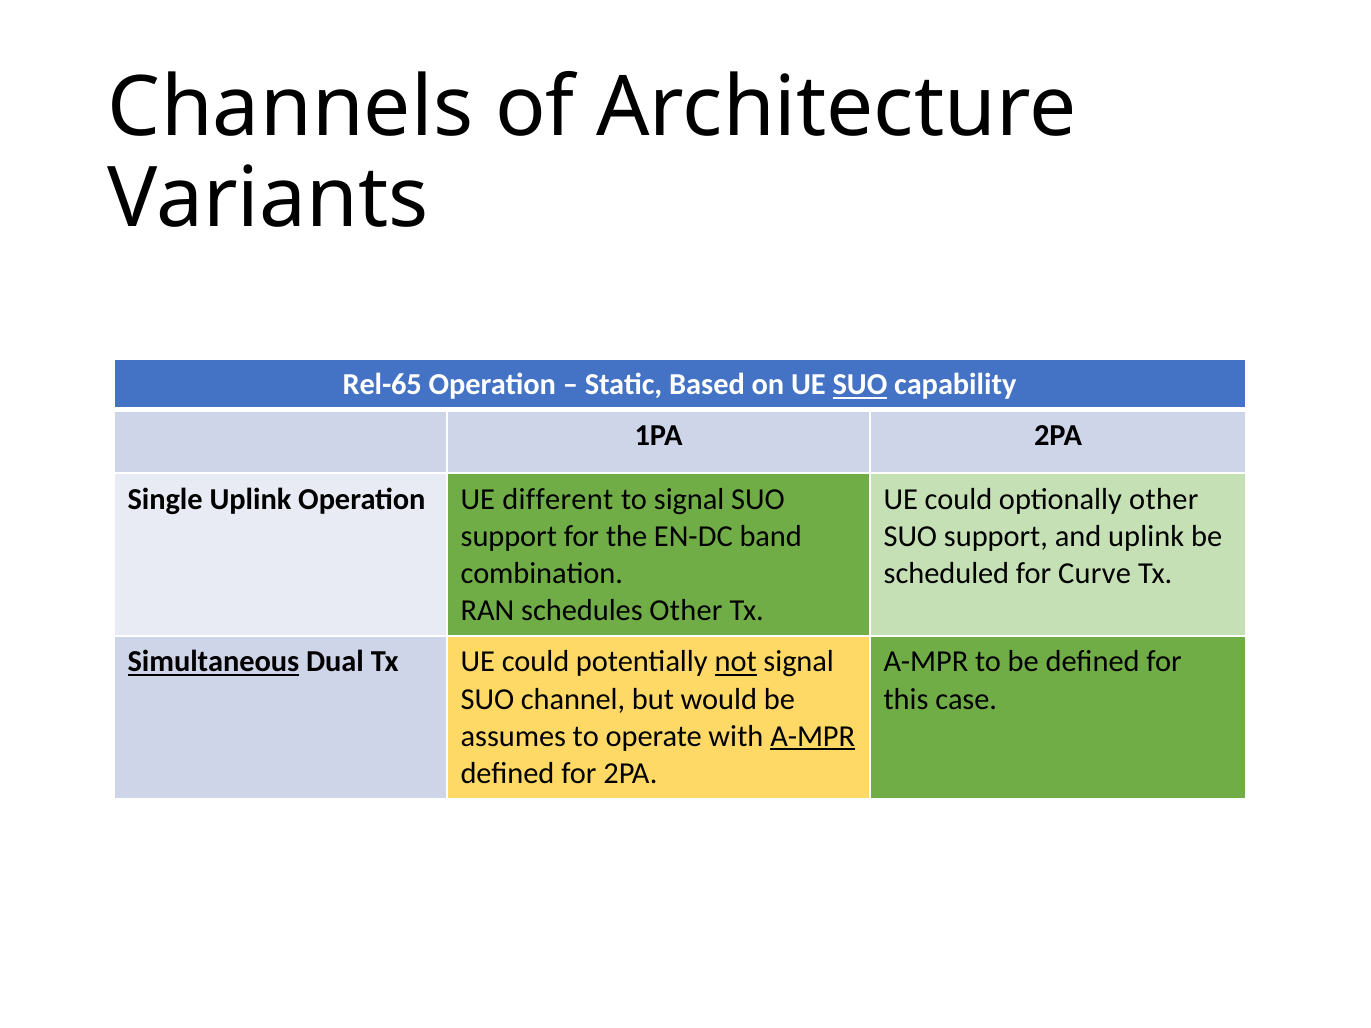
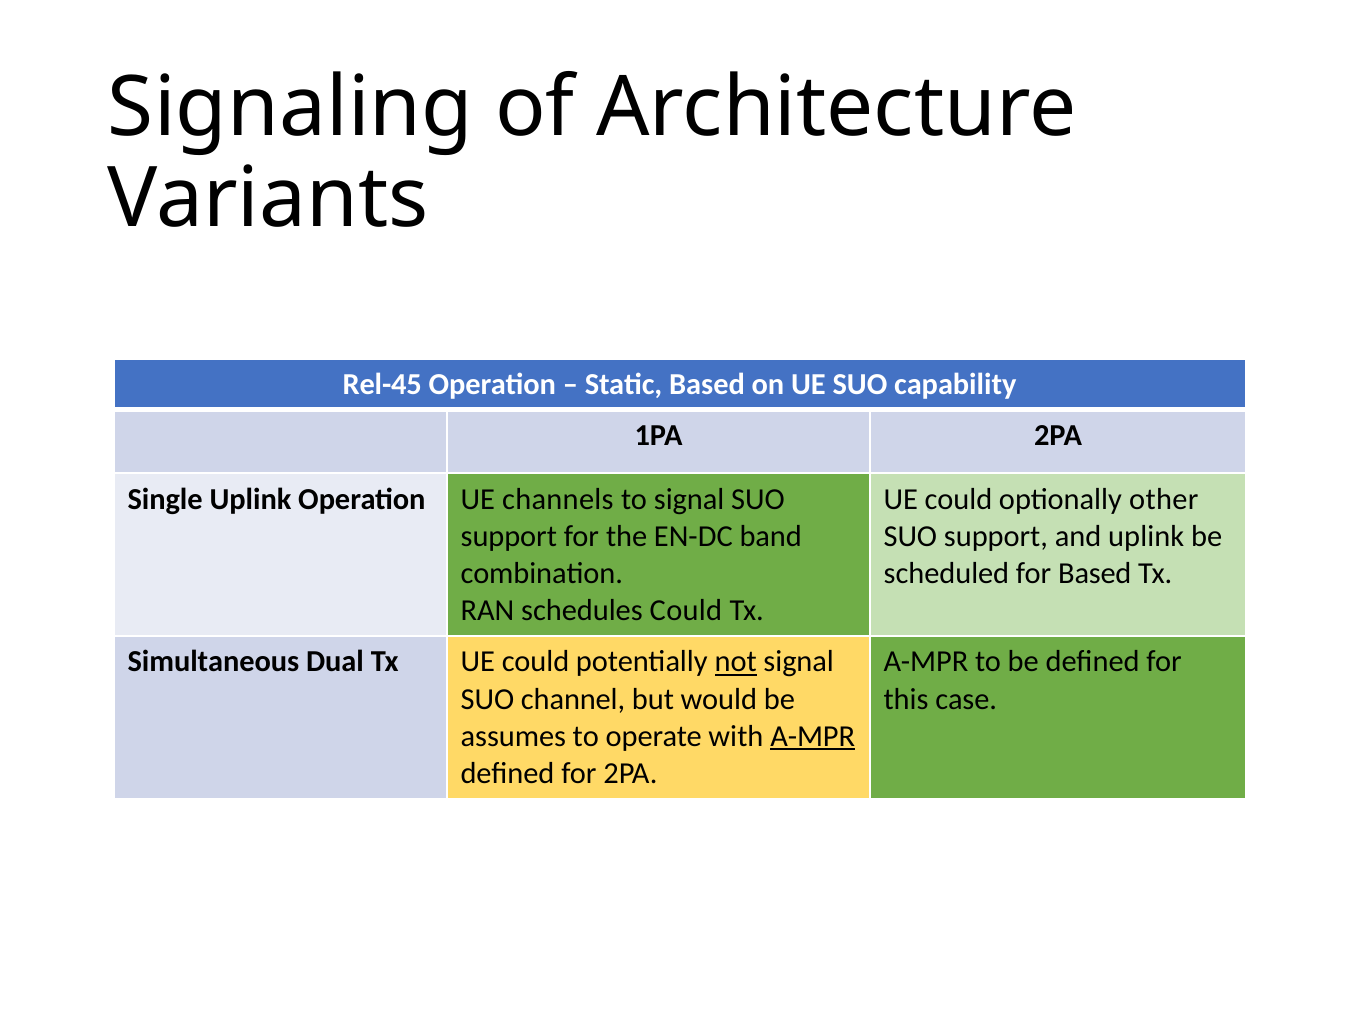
Channels: Channels -> Signaling
Rel-65: Rel-65 -> Rel-45
SUO at (860, 385) underline: present -> none
different: different -> channels
for Curve: Curve -> Based
schedules Other: Other -> Could
Simultaneous underline: present -> none
